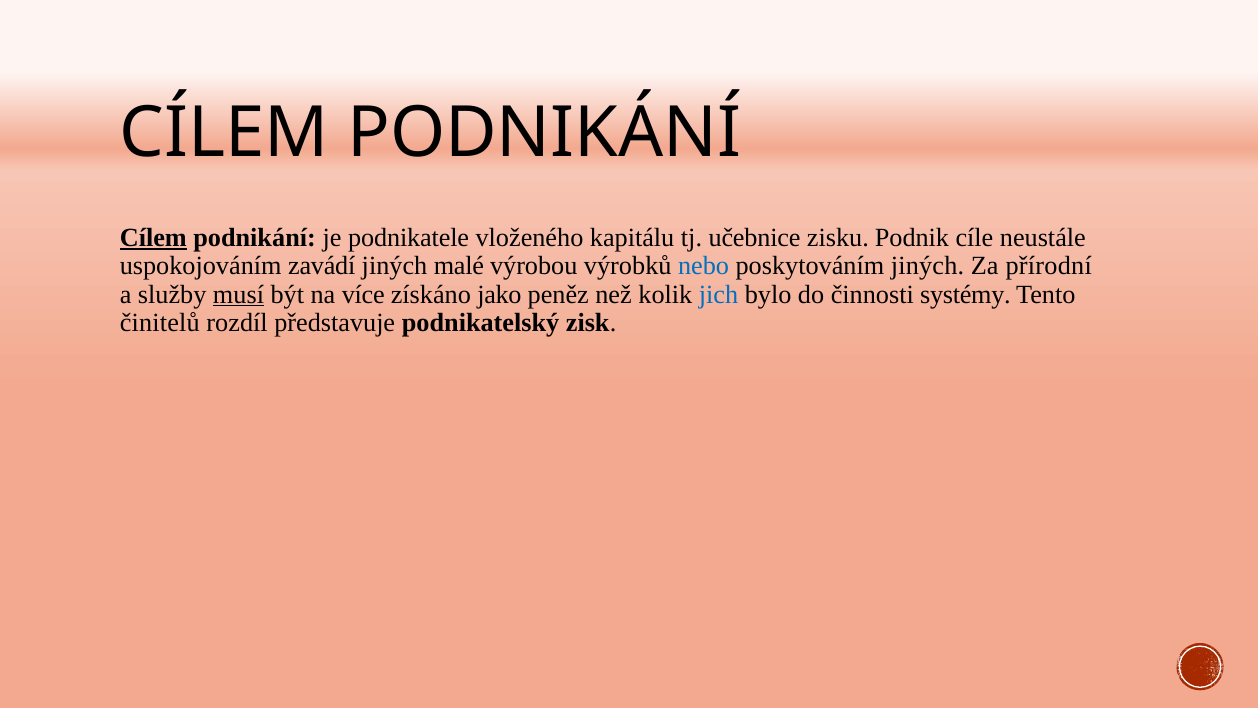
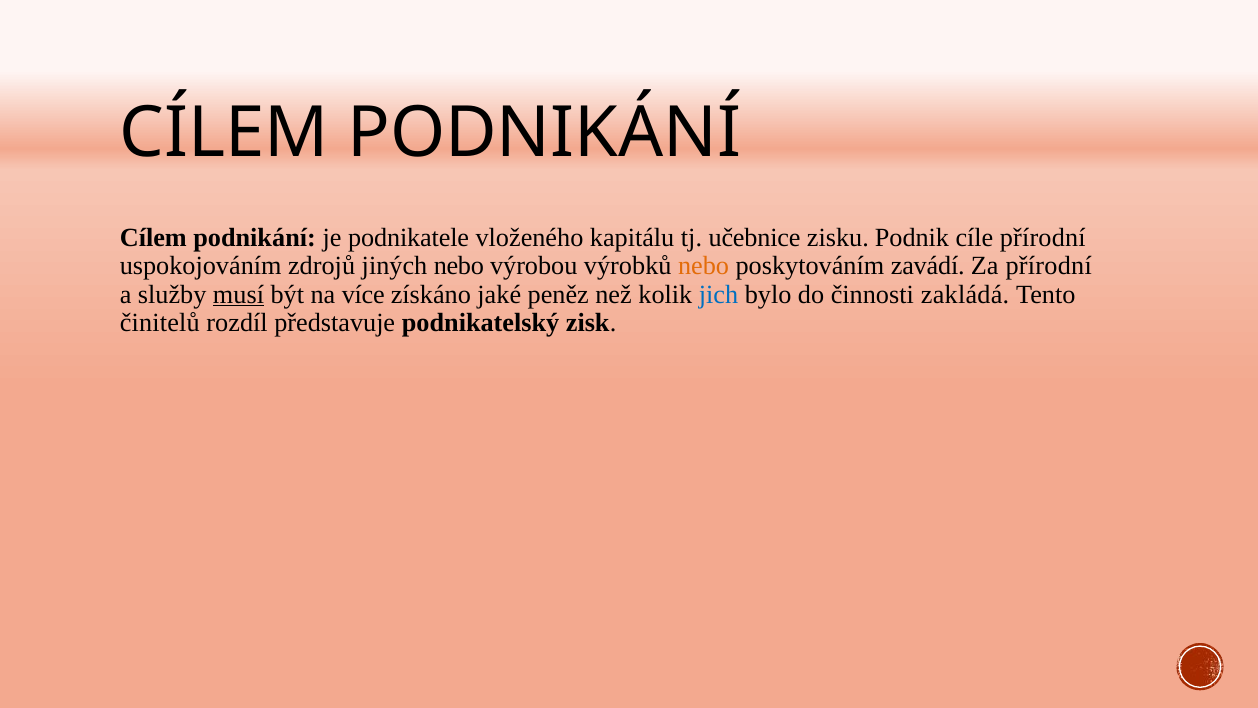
Cílem at (153, 238) underline: present -> none
cíle neustále: neustále -> přírodní
zavádí: zavádí -> zdrojů
jiných malé: malé -> nebo
nebo at (704, 266) colour: blue -> orange
poskytováním jiných: jiných -> zavádí
jako: jako -> jaké
systémy: systémy -> zakládá
